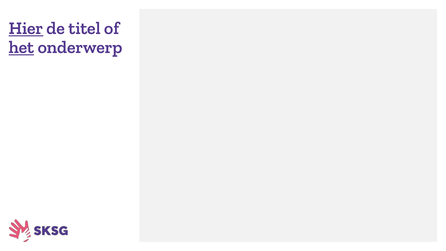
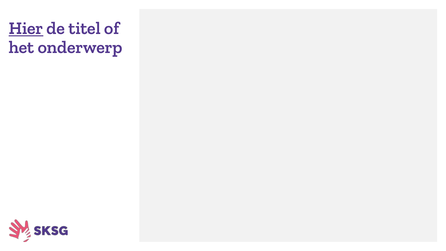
het underline: present -> none
